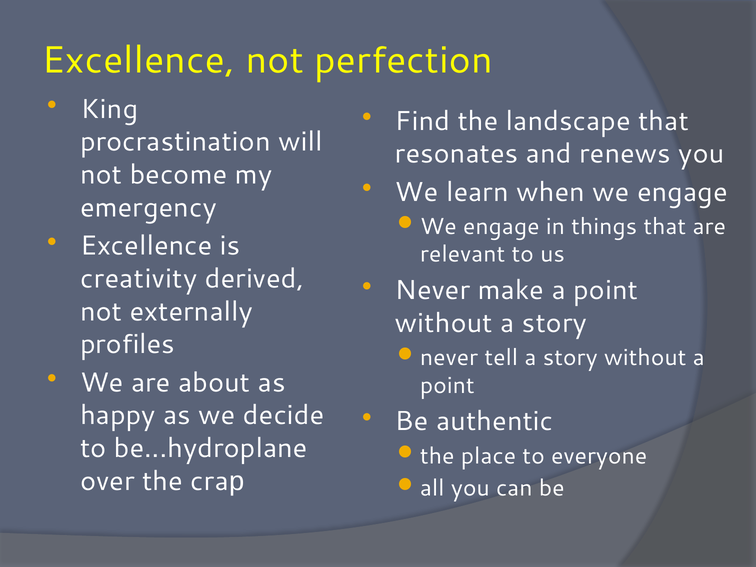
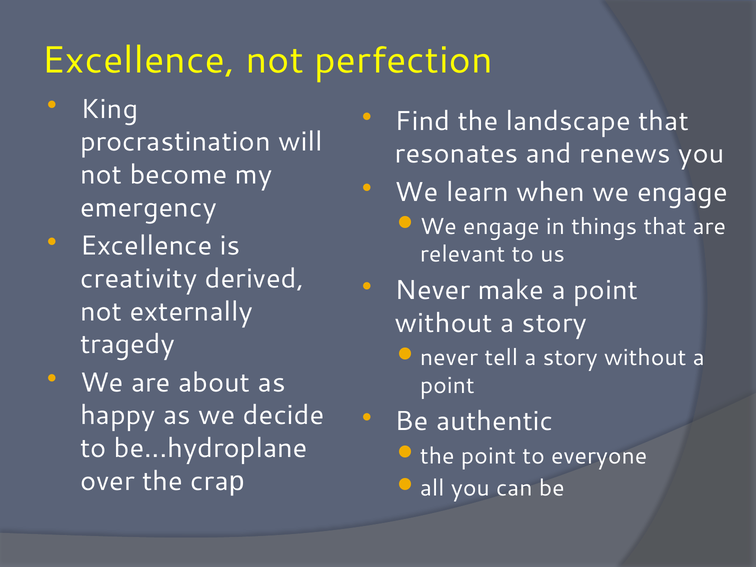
profiles: profiles -> tragedy
place at (488, 456): place -> point
